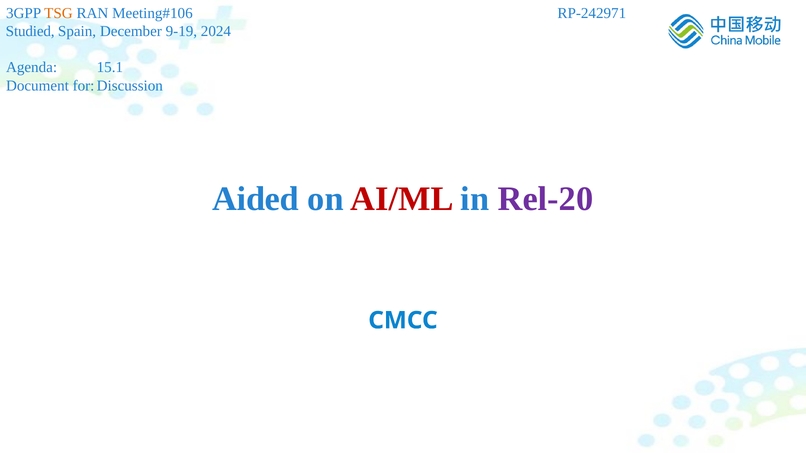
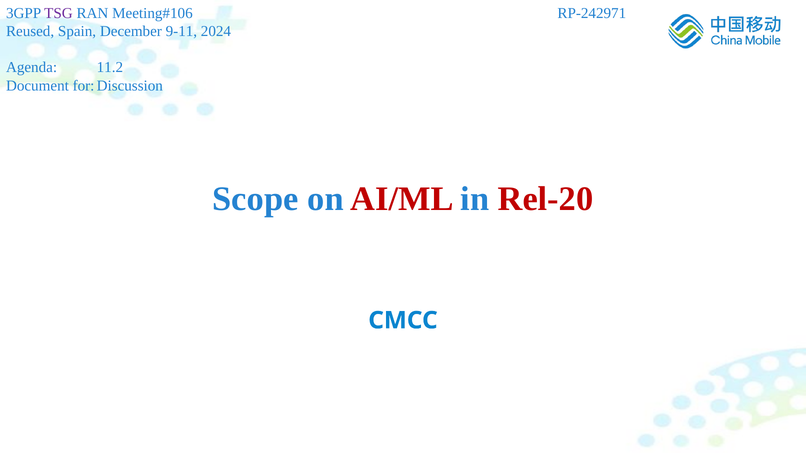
TSG colour: orange -> purple
Studied: Studied -> Reused
9-19: 9-19 -> 9-11
15.1: 15.1 -> 11.2
Aided: Aided -> Scope
Rel-20 colour: purple -> red
